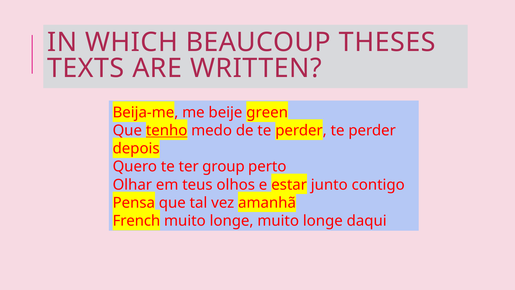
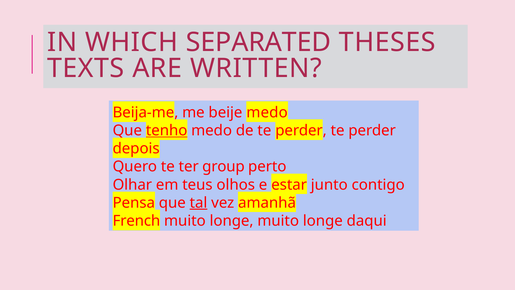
BEAUCOUP: BEAUCOUP -> SEPARATED
beije green: green -> medo
tal underline: none -> present
